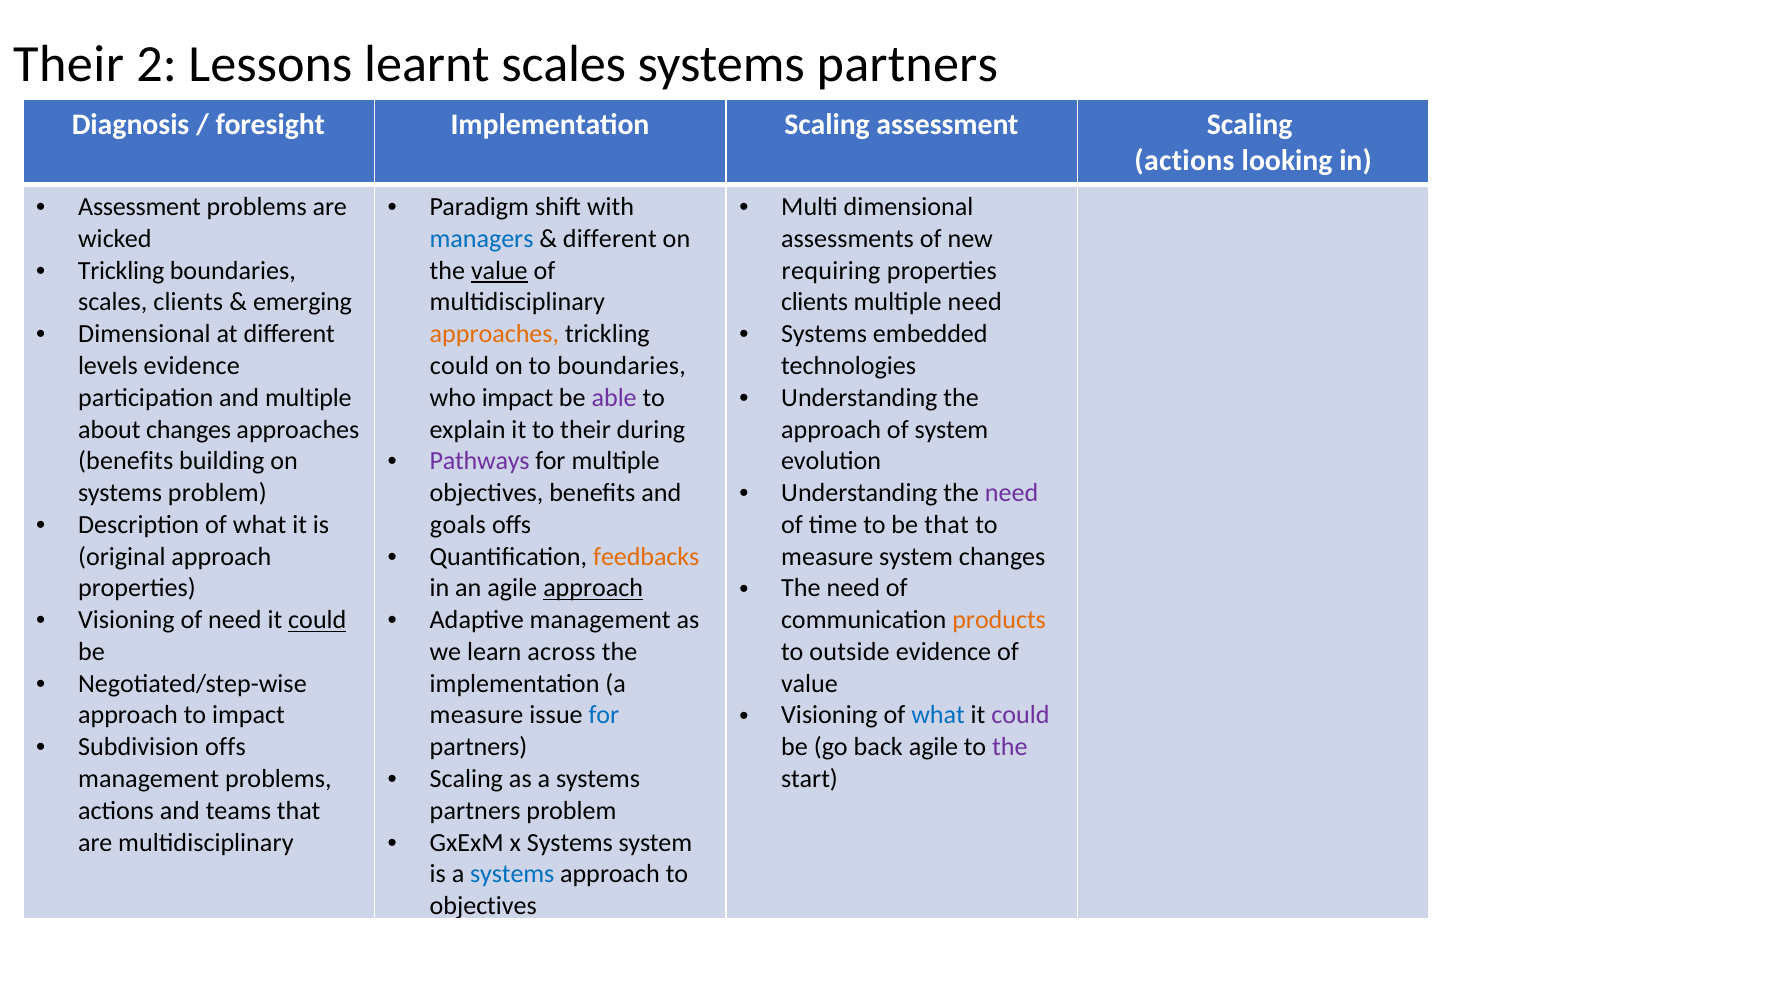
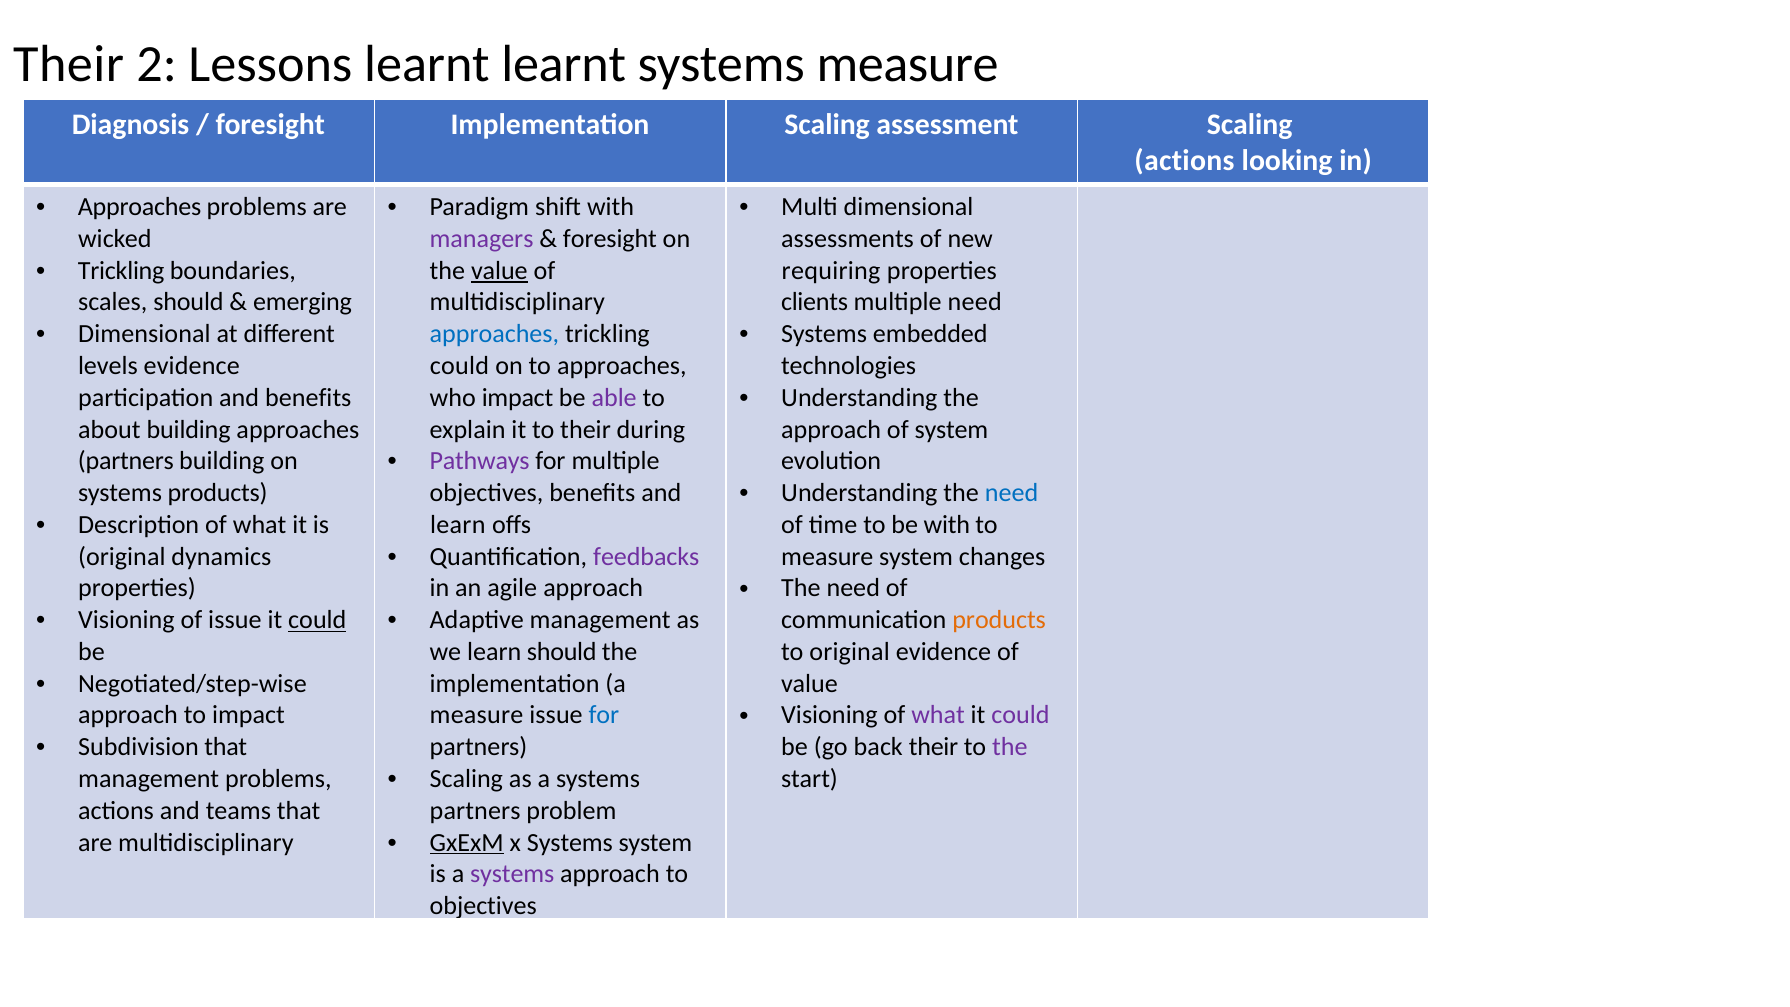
learnt scales: scales -> learnt
partners at (907, 64): partners -> measure
Assessment at (140, 207): Assessment -> Approaches
managers colour: blue -> purple
different at (610, 239): different -> foresight
scales clients: clients -> should
approaches at (494, 334) colour: orange -> blue
to boundaries: boundaries -> approaches
and multiple: multiple -> benefits
about changes: changes -> building
benefits at (126, 461): benefits -> partners
need at (1012, 493) colour: purple -> blue
systems problem: problem -> products
goals at (458, 525): goals -> learn
be that: that -> with
feedbacks colour: orange -> purple
original approach: approach -> dynamics
approach at (593, 588) underline: present -> none
of need: need -> issue
learn across: across -> should
to outside: outside -> original
what at (938, 715) colour: blue -> purple
Subdivision offs: offs -> that
back agile: agile -> their
GxExM underline: none -> present
systems at (512, 874) colour: blue -> purple
